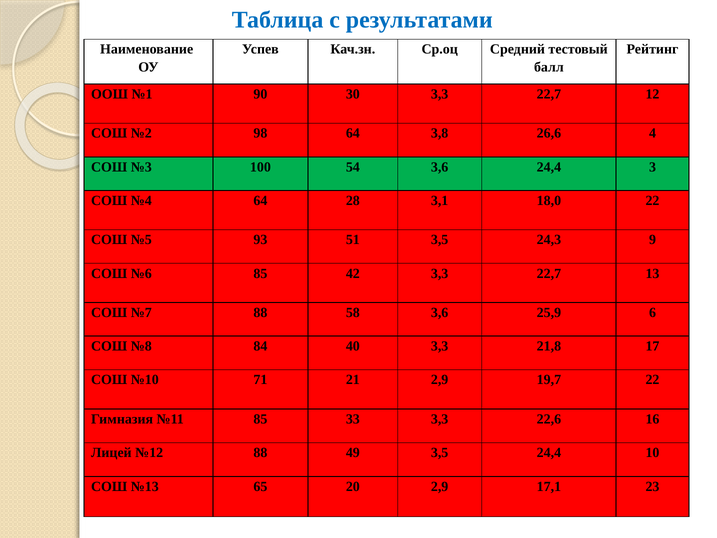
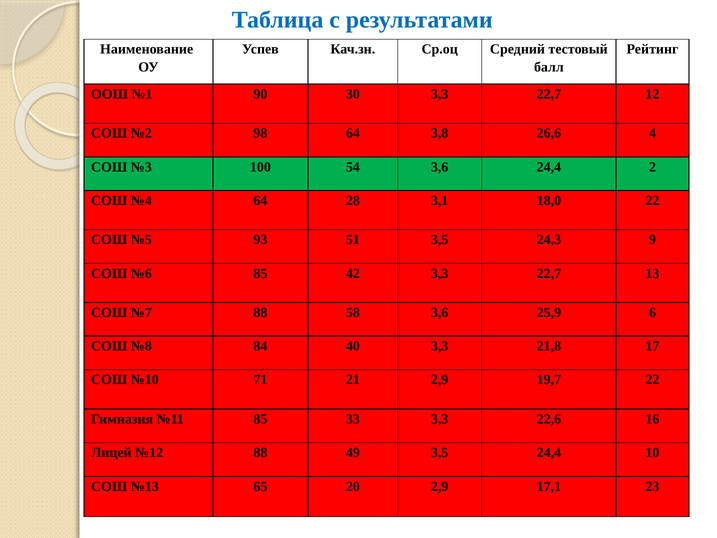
3: 3 -> 2
